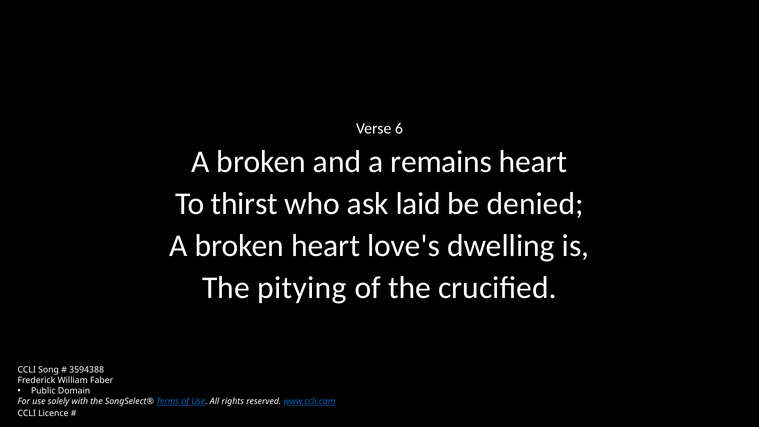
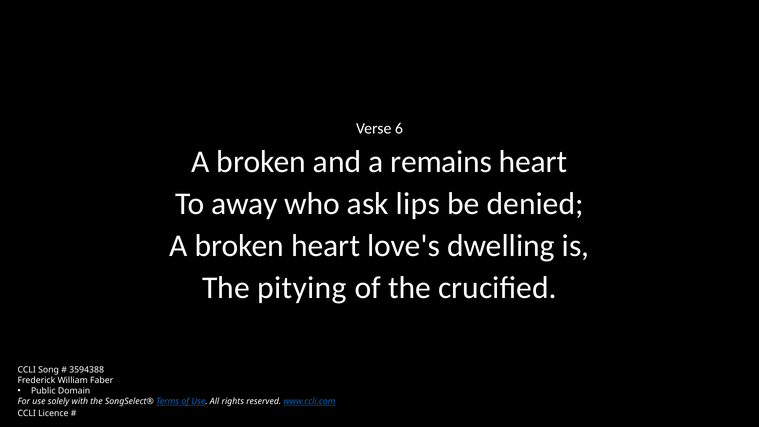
thirst: thirst -> away
laid: laid -> lips
